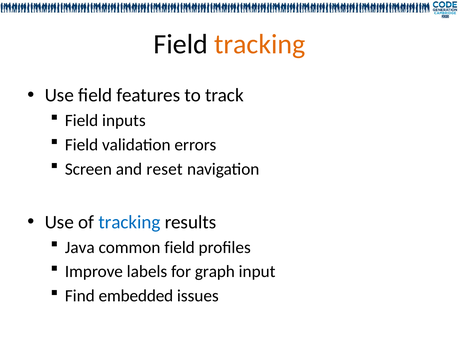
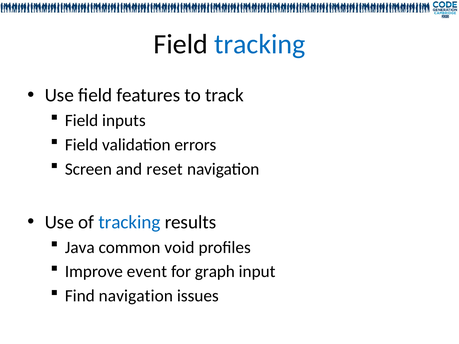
tracking at (260, 44) colour: orange -> blue
common field: field -> void
labels: labels -> event
Find embedded: embedded -> navigation
